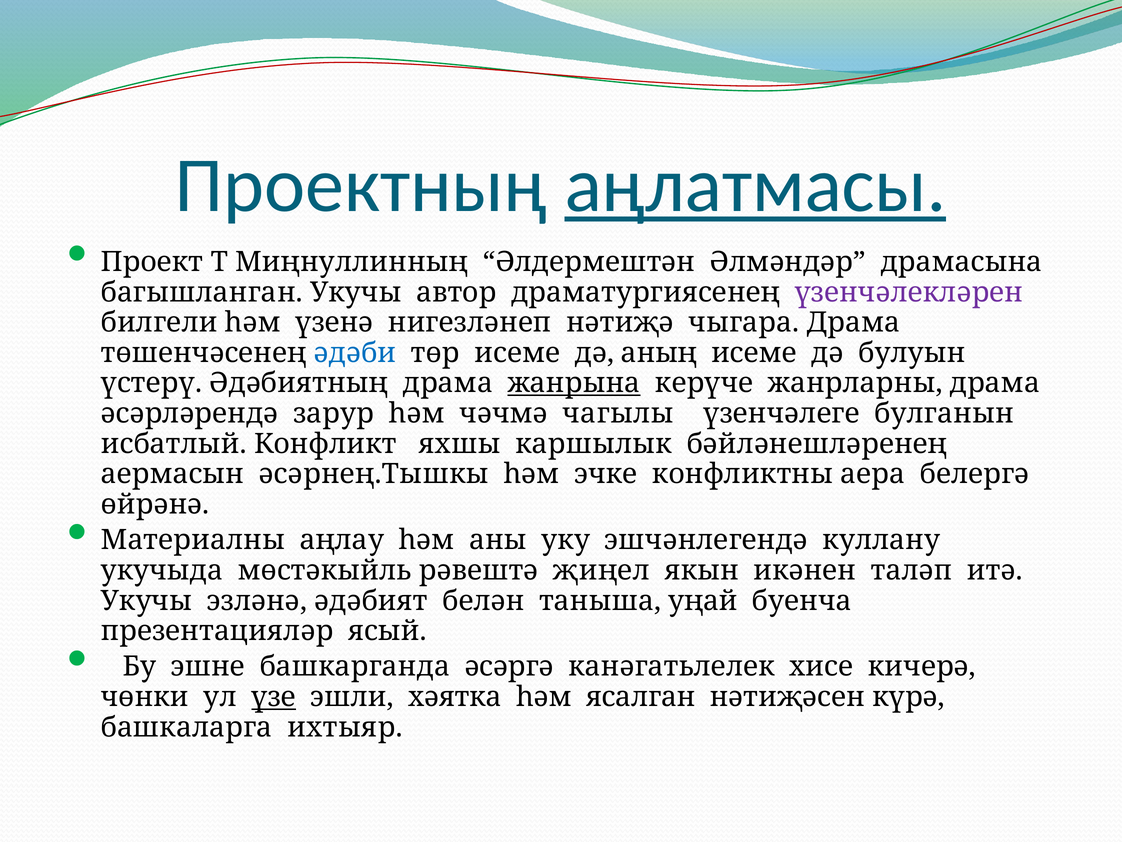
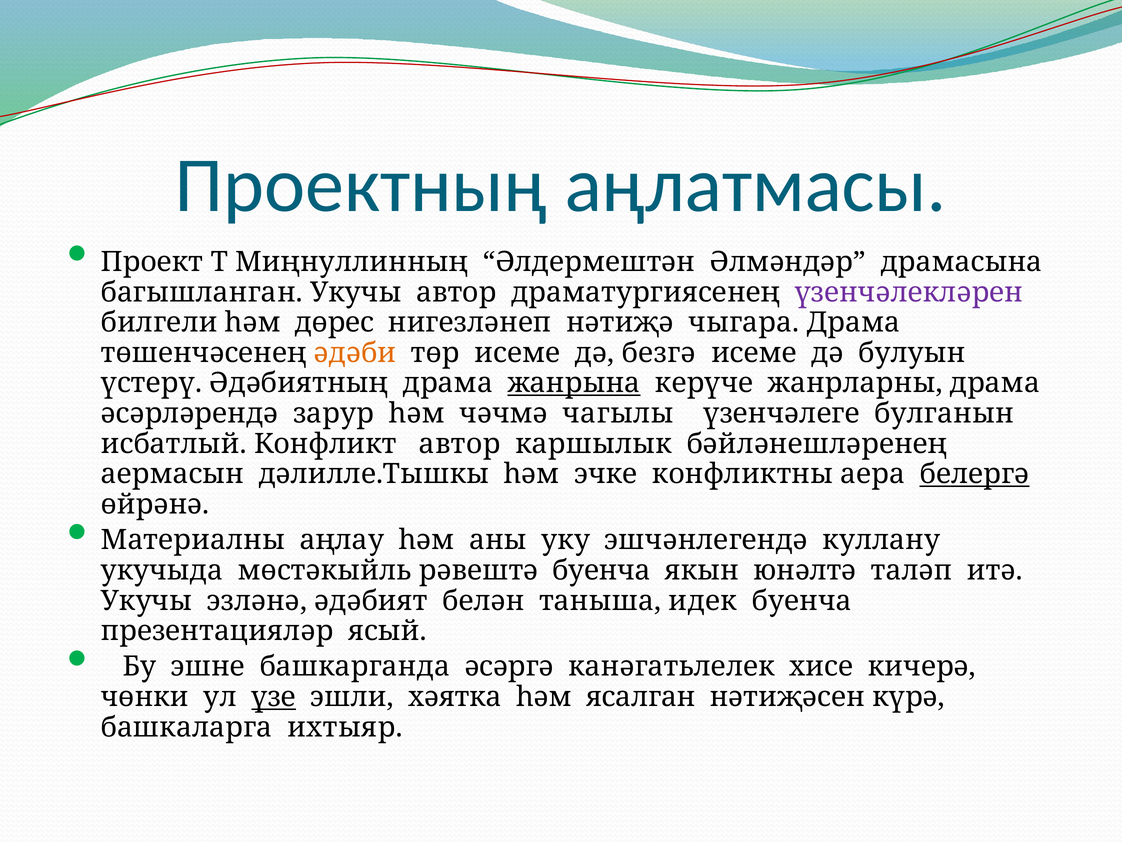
аңлатмасы underline: present -> none
үзенә: үзенә -> дөрес
әдәби colour: blue -> orange
аның: аның -> безгә
Конфликт яхшы: яхшы -> автор
әсәрнең.Тышкы: әсәрнең.Тышкы -> дәлилле.Тышкы
белергә underline: none -> present
рәвештә җиңел: җиңел -> буенча
икәнен: икәнен -> юнәлтә
уңай: уңай -> идек
